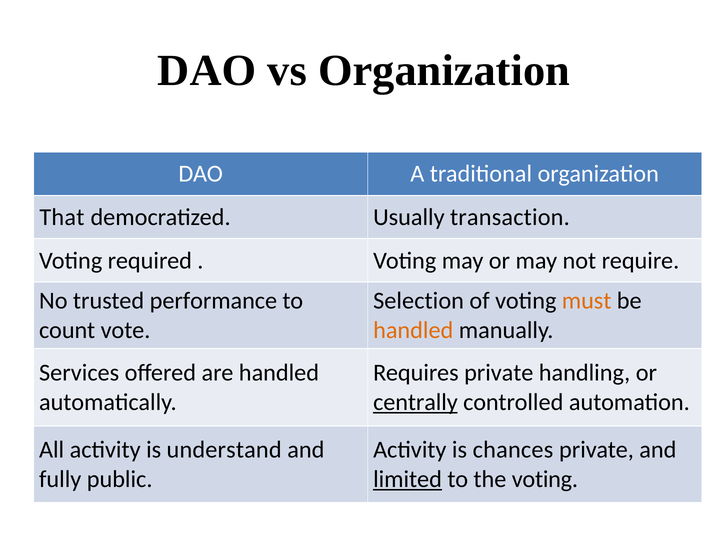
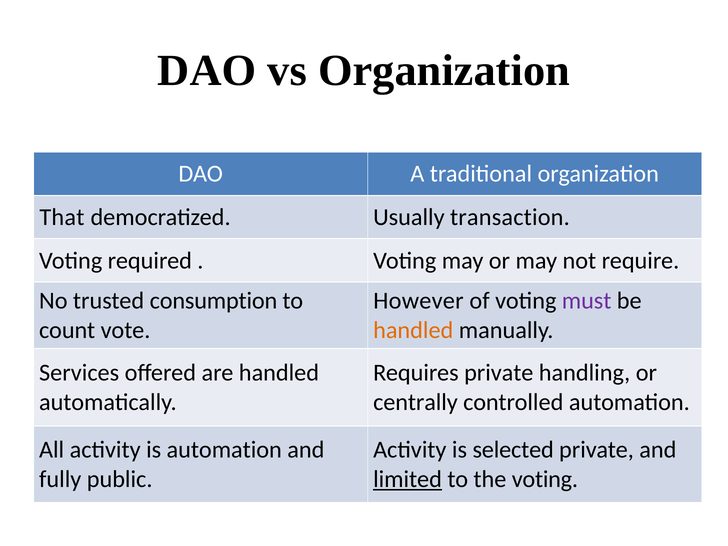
performance: performance -> consumption
Selection: Selection -> However
must colour: orange -> purple
centrally underline: present -> none
is understand: understand -> automation
chances: chances -> selected
